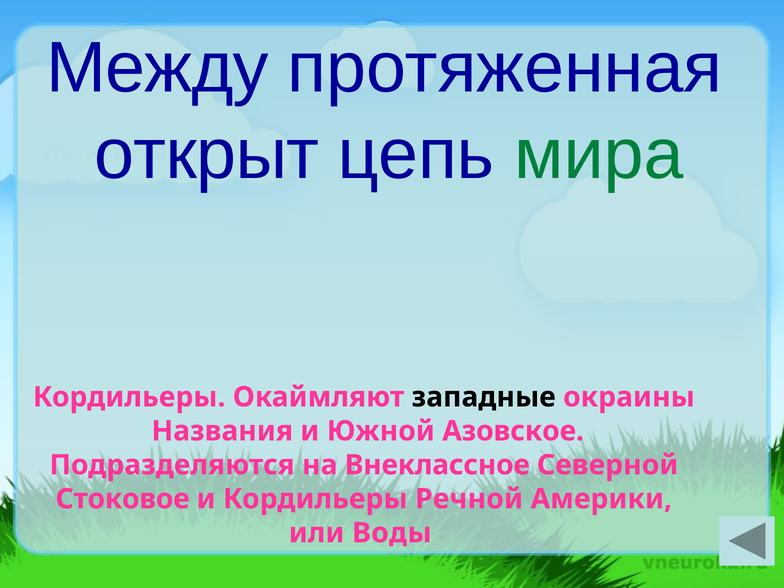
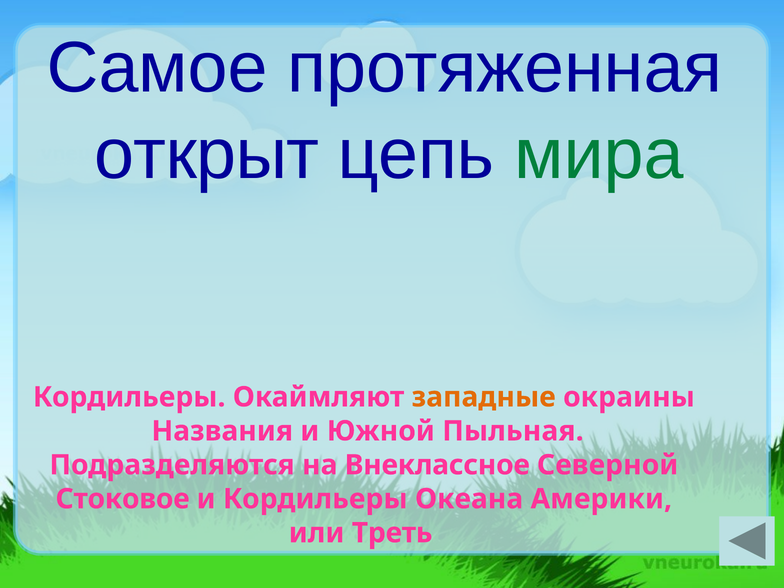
Между: Между -> Самое
западные colour: black -> orange
Азовское: Азовское -> Пыльная
Речной: Речной -> Океана
Воды: Воды -> Треть
